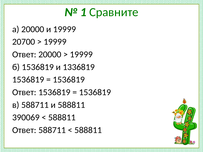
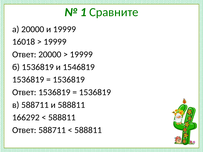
20700: 20700 -> 16018
1336819: 1336819 -> 1546819
390069: 390069 -> 166292
